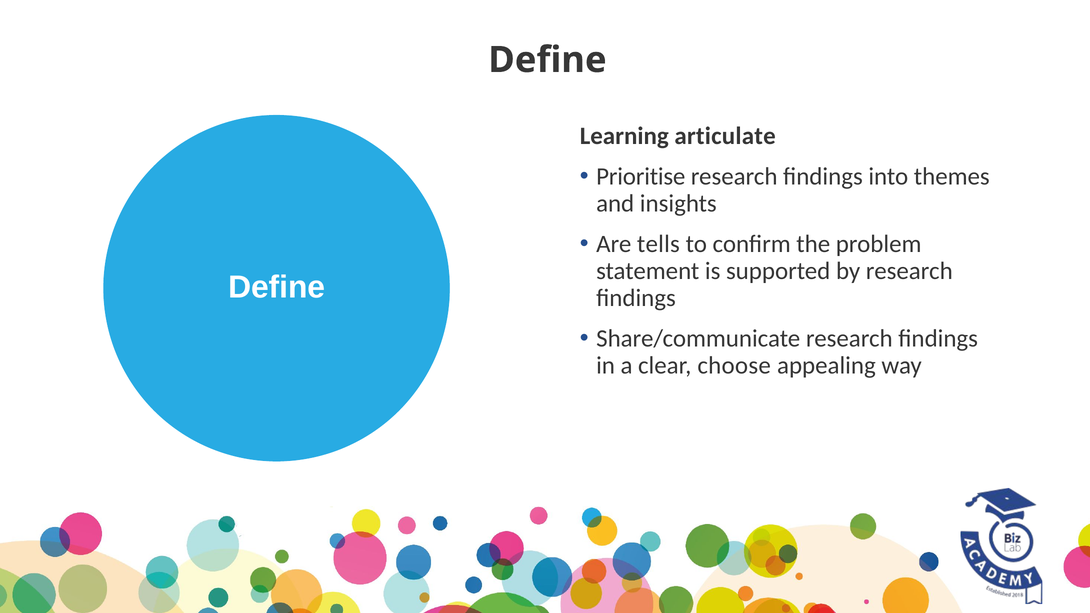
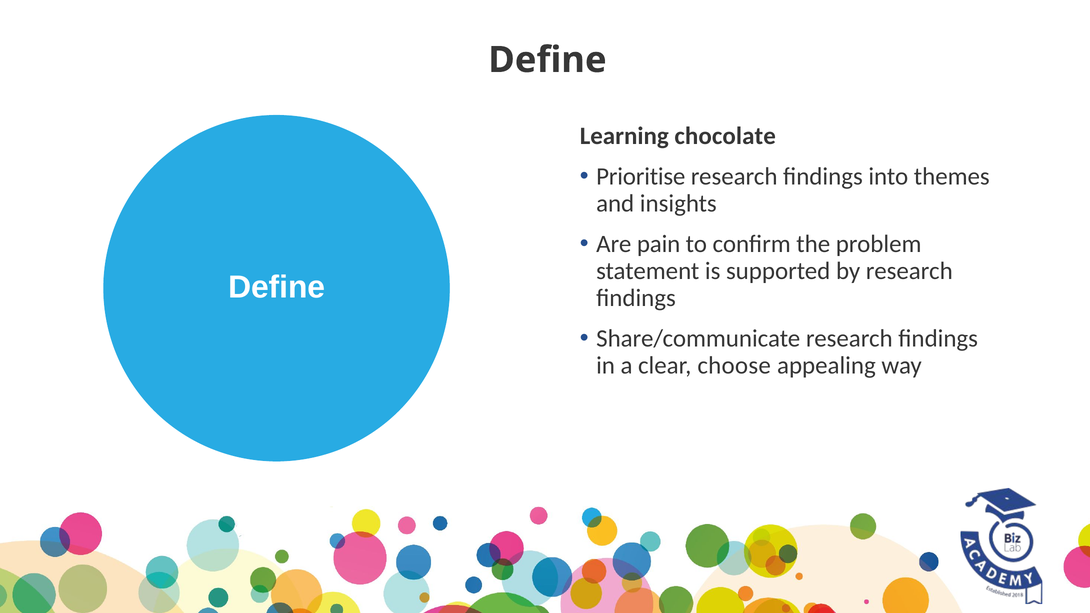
articulate: articulate -> chocolate
tells: tells -> pain
